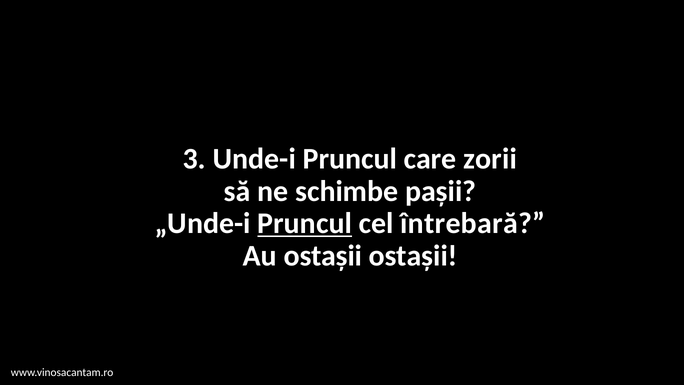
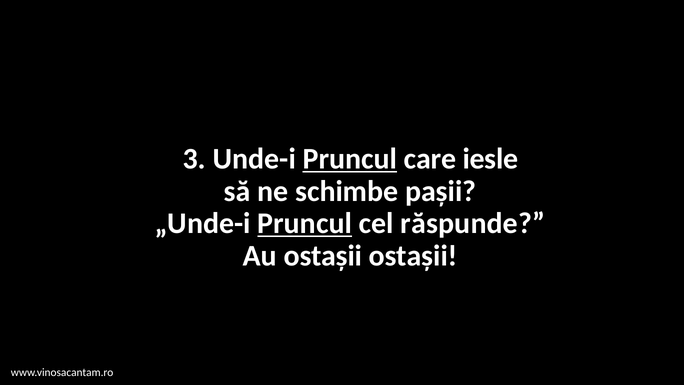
Pruncul at (350, 159) underline: none -> present
zorii: zorii -> iesle
întrebară: întrebară -> răspunde
